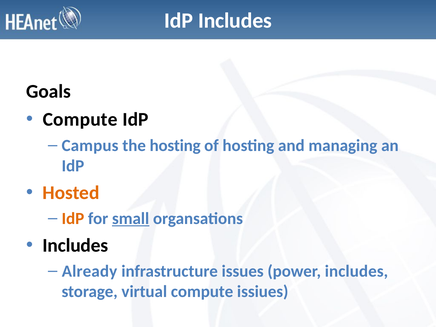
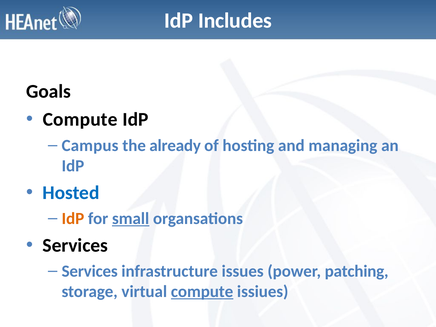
the hosting: hosting -> already
Hosted colour: orange -> blue
Includes at (75, 245): Includes -> Services
Already at (89, 271): Already -> Services
power includes: includes -> patching
compute at (202, 292) underline: none -> present
